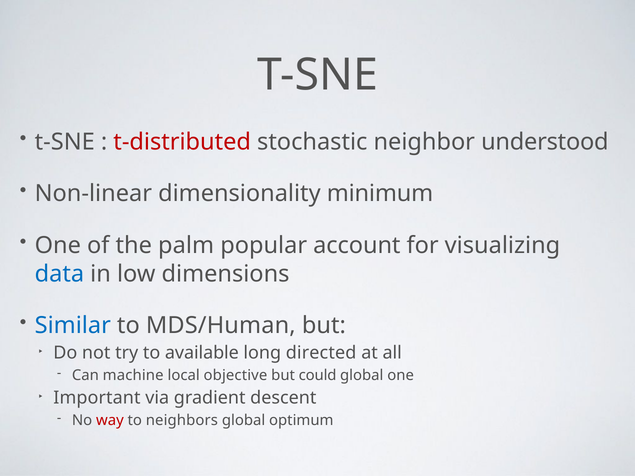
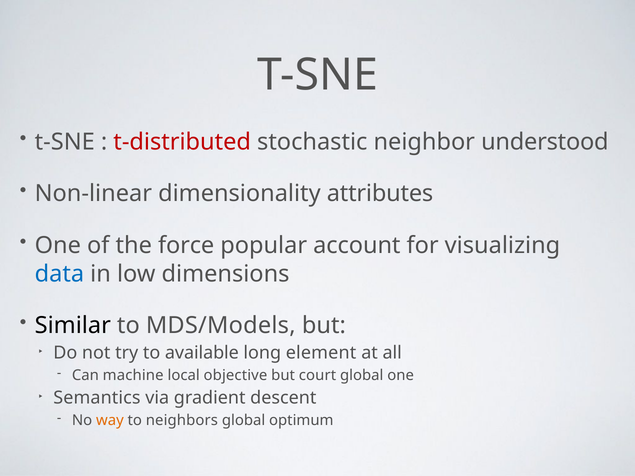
minimum: minimum -> attributes
palm: palm -> force
Similar colour: blue -> black
MDS/Human: MDS/Human -> MDS/Models
directed: directed -> element
could: could -> court
Important: Important -> Semantics
way colour: red -> orange
